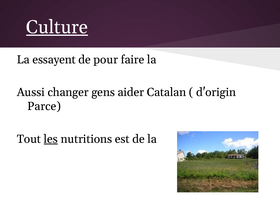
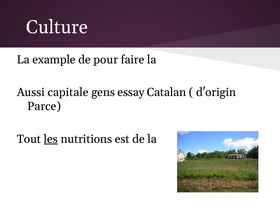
Culture underline: present -> none
essayent: essayent -> example
changer: changer -> capitale
aider: aider -> essay
